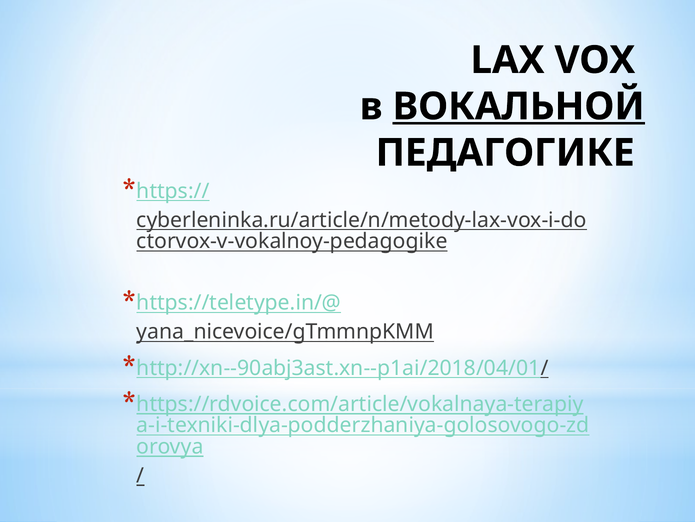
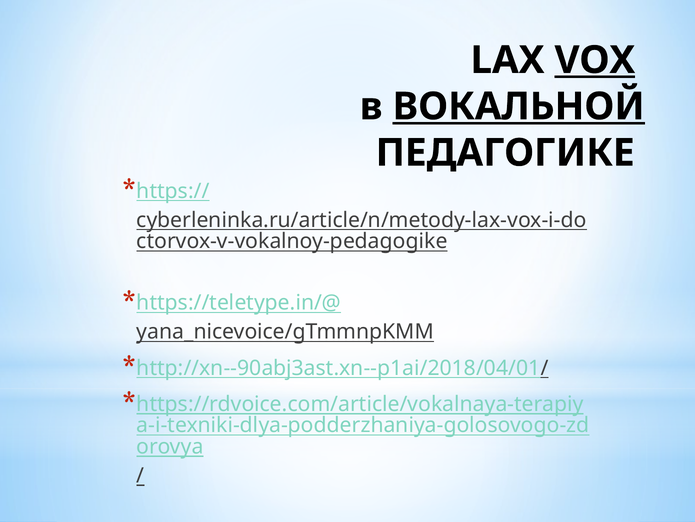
VOX underline: none -> present
